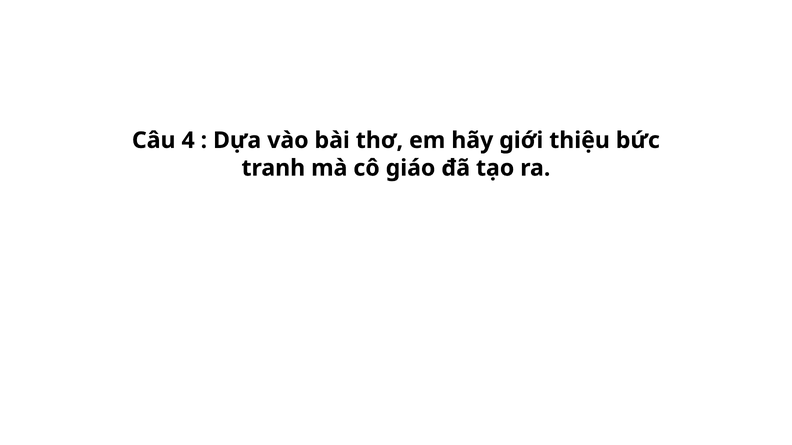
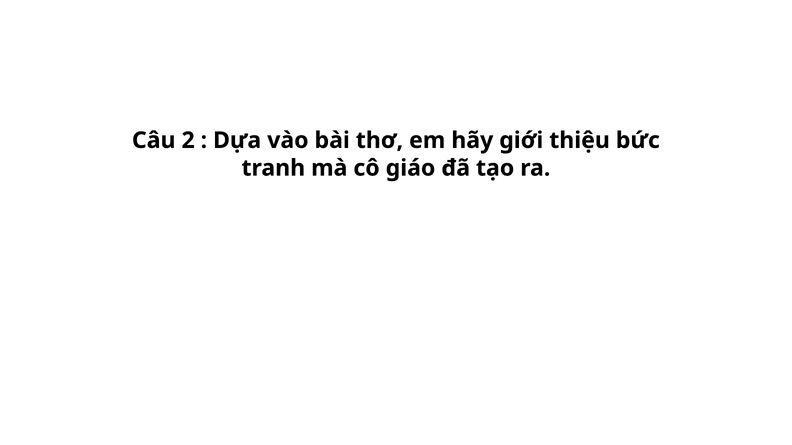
4: 4 -> 2
